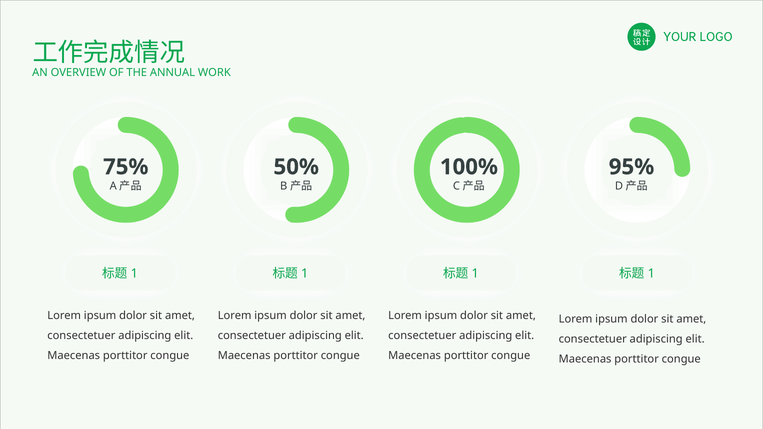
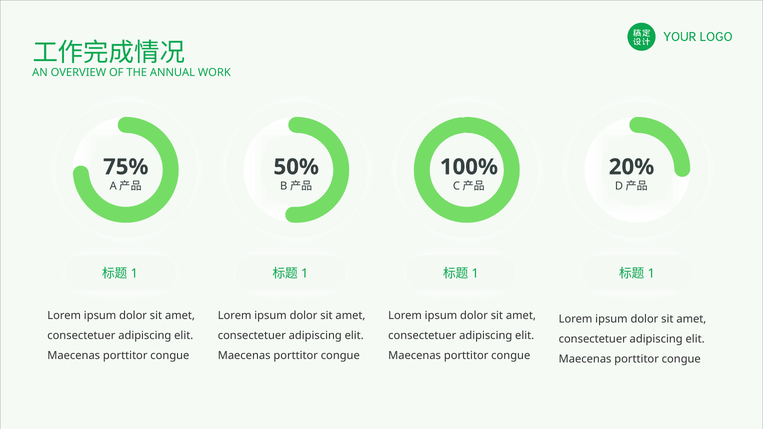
95%: 95% -> 20%
